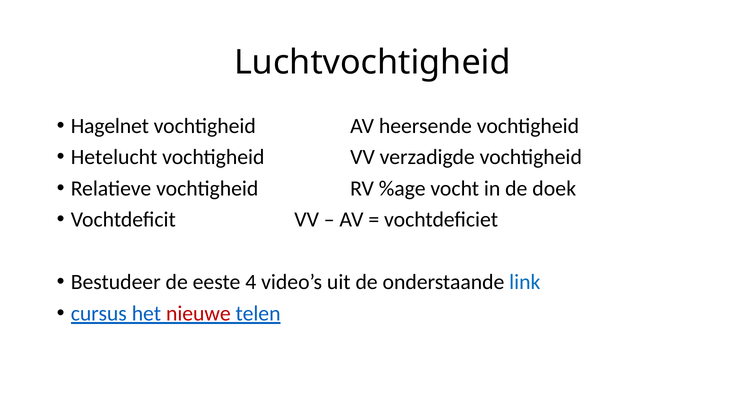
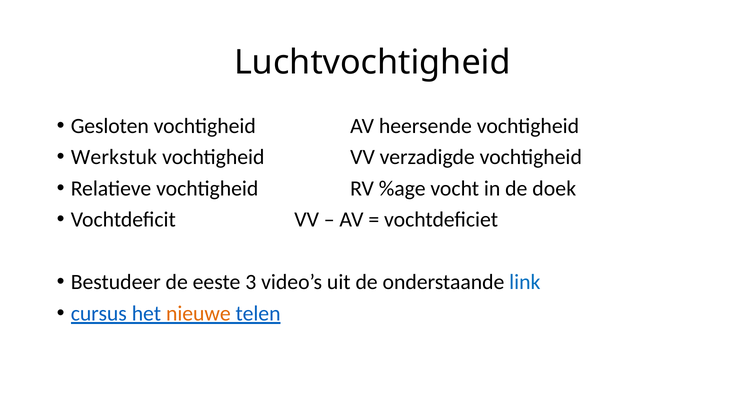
Hagelnet: Hagelnet -> Gesloten
Hetelucht: Hetelucht -> Werkstuk
4: 4 -> 3
nieuwe colour: red -> orange
